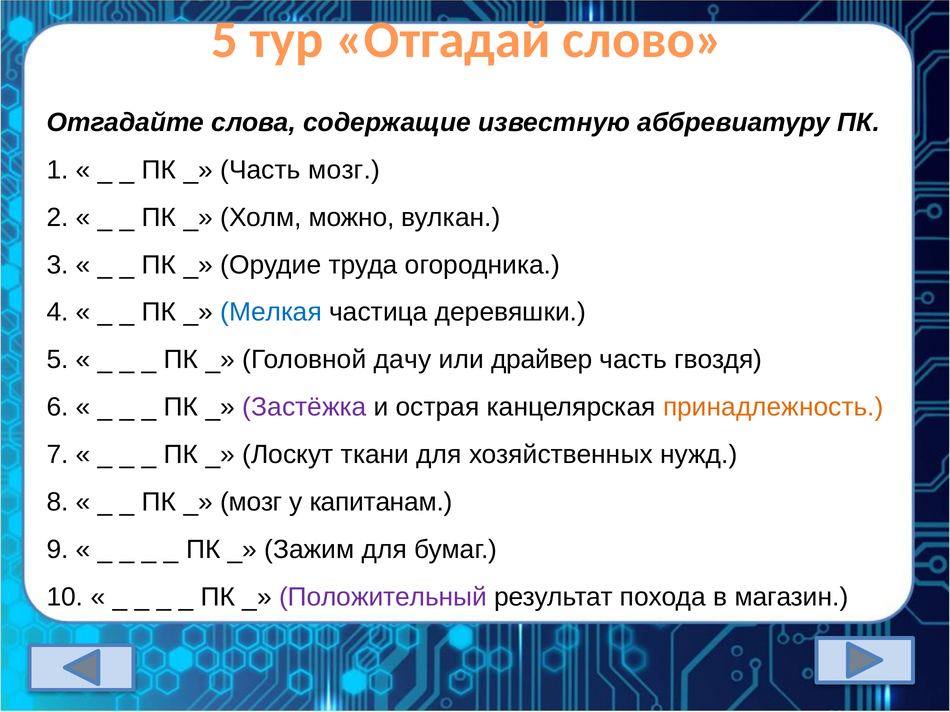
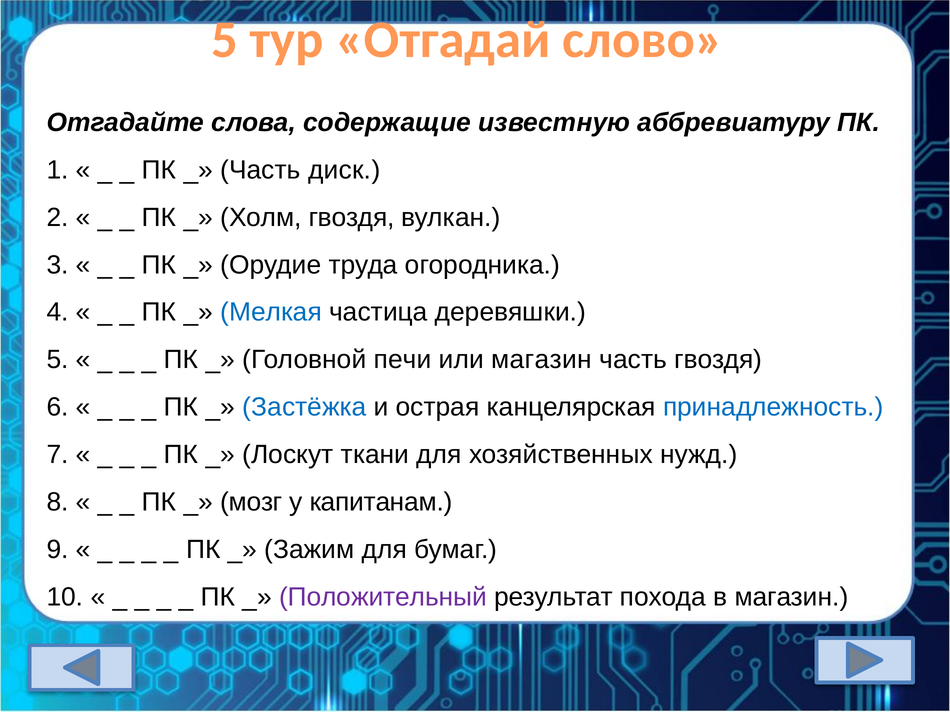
Часть мозг: мозг -> диск
Холм можно: можно -> гвоздя
дачу: дачу -> печи
или драйвер: драйвер -> магазин
Застёжка colour: purple -> blue
принадлежность colour: orange -> blue
